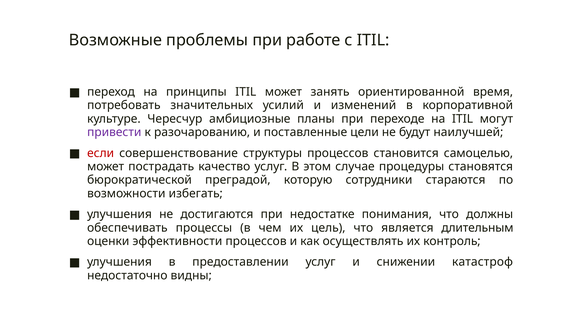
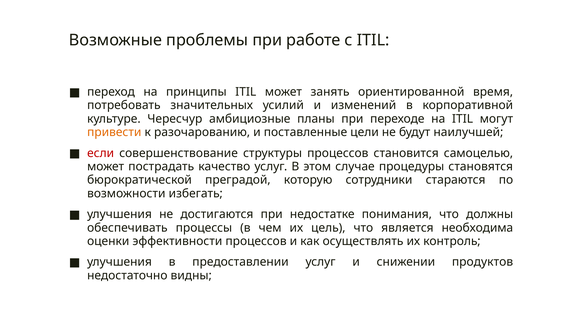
привести colour: purple -> orange
длительным: длительным -> необходима
катастроф: катастроф -> продуктов
